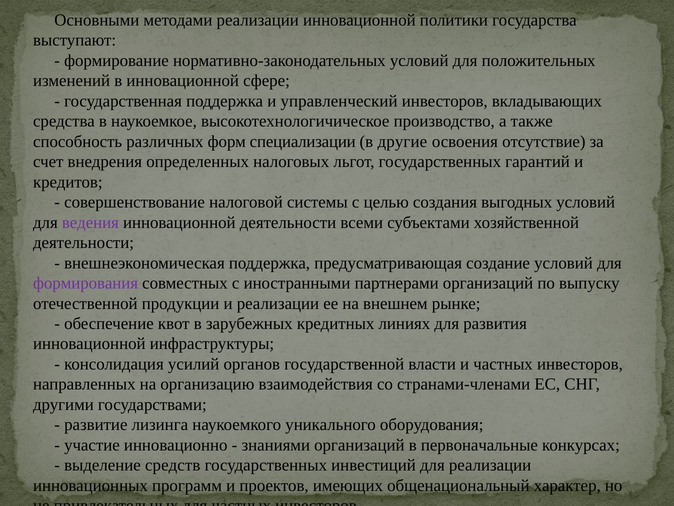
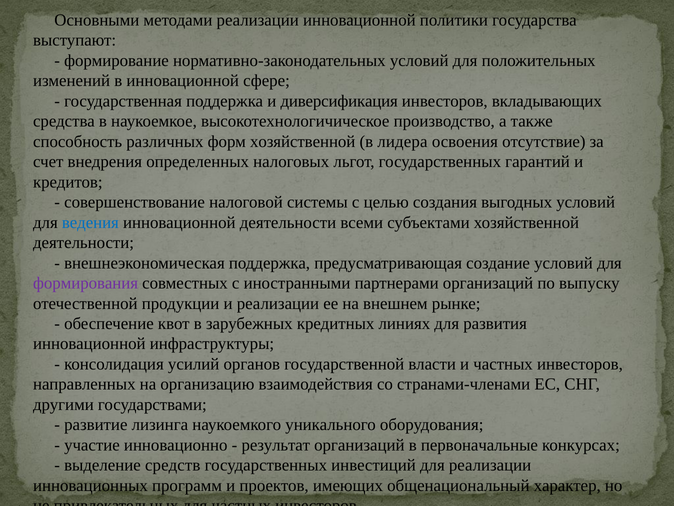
управленческий: управленческий -> диверсификация
форм специализации: специализации -> хозяйственной
другие: другие -> лидера
ведения colour: purple -> blue
знаниями: знаниями -> результат
